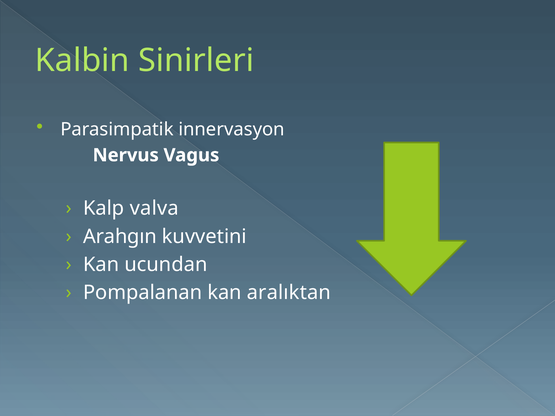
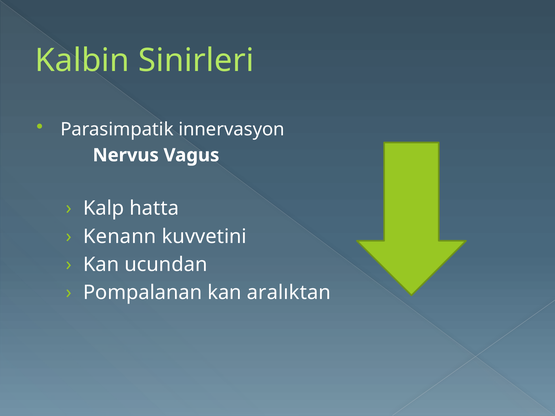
valva: valva -> hatta
Arahgın: Arahgın -> Kenann
